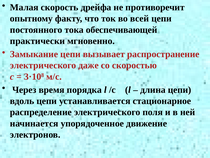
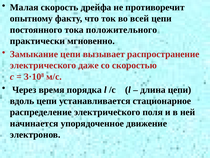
обеспечивающей: обеспечивающей -> положительного
